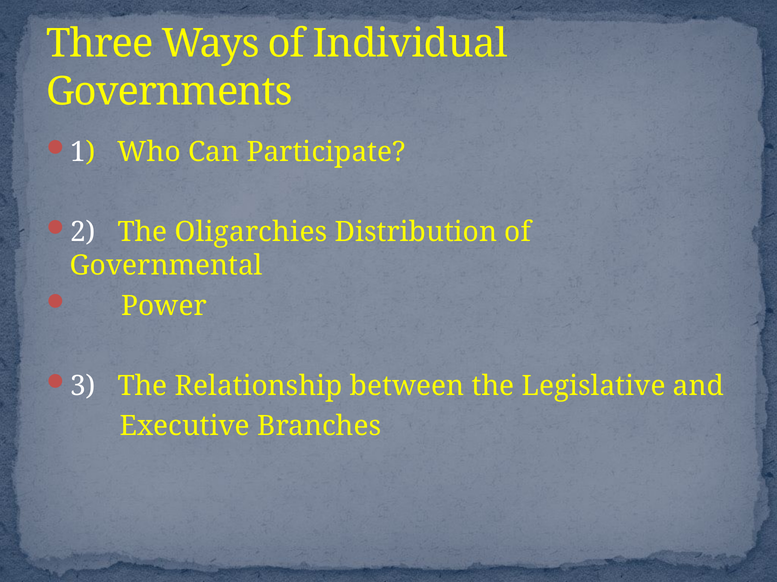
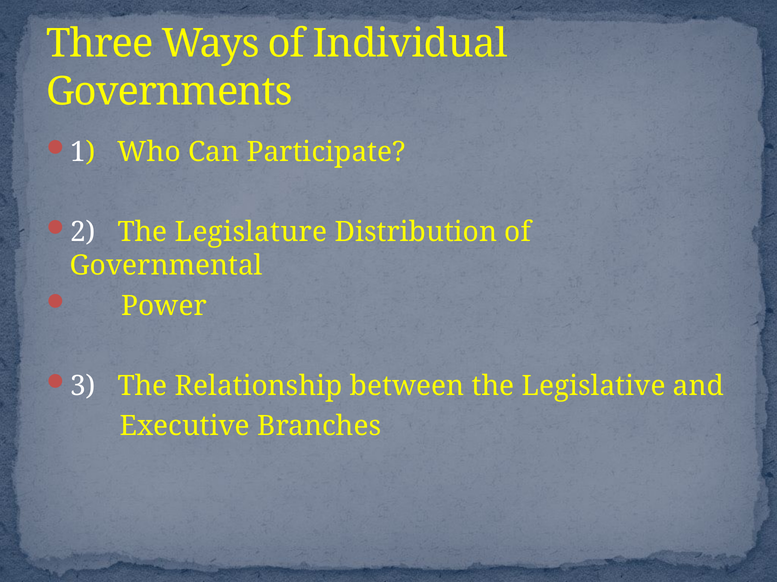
Oligarchies: Oligarchies -> Legislature
